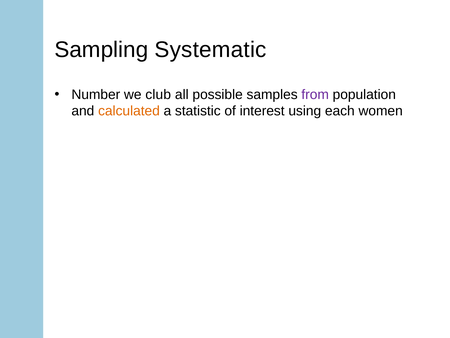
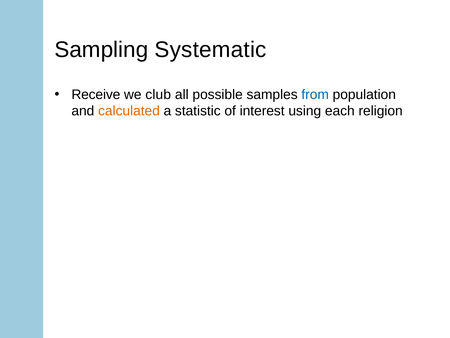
Number: Number -> Receive
from colour: purple -> blue
women: women -> religion
